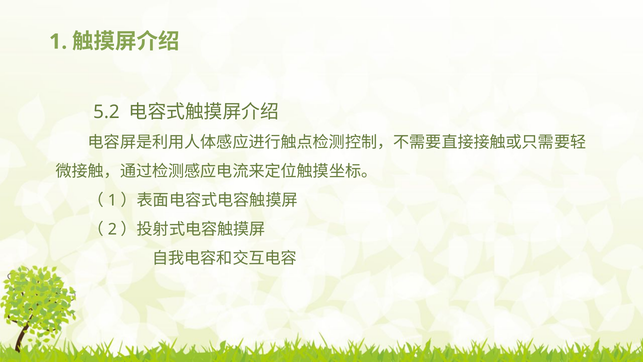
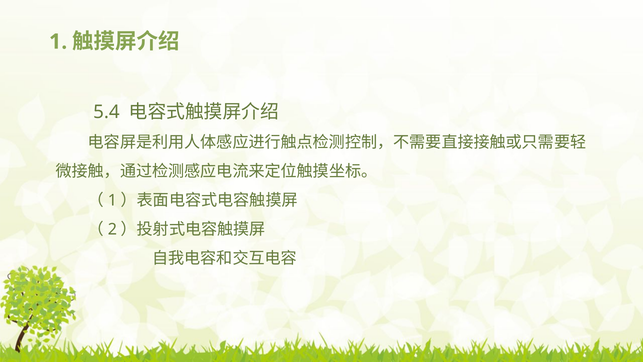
5.2: 5.2 -> 5.4
